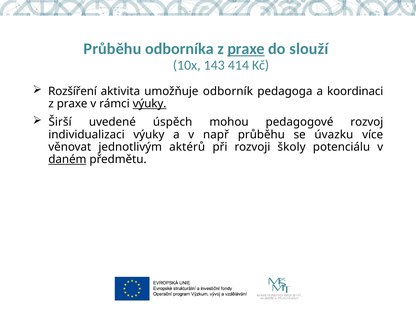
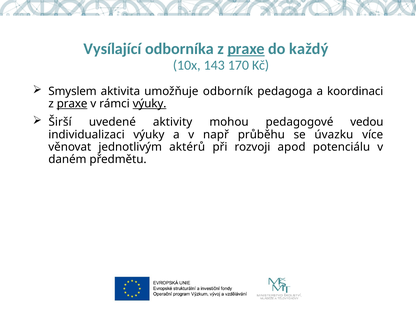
Průběhu at (113, 49): Průběhu -> Vysílající
slouží: slouží -> každý
414: 414 -> 170
Rozšíření: Rozšíření -> Smyslem
praxe at (72, 104) underline: none -> present
úspěch: úspěch -> aktivity
rozvoj: rozvoj -> vedou
školy: školy -> apod
daném underline: present -> none
